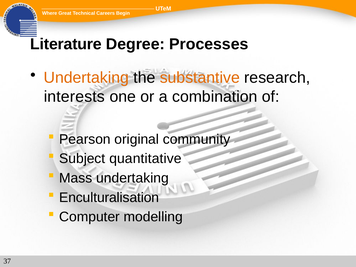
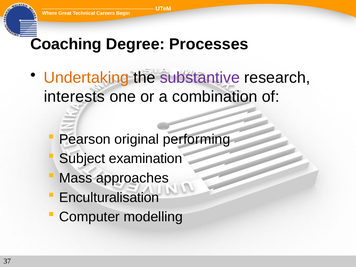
Literature: Literature -> Coaching
substantive colour: orange -> purple
community: community -> performing
quantitative: quantitative -> examination
Mass undertaking: undertaking -> approaches
